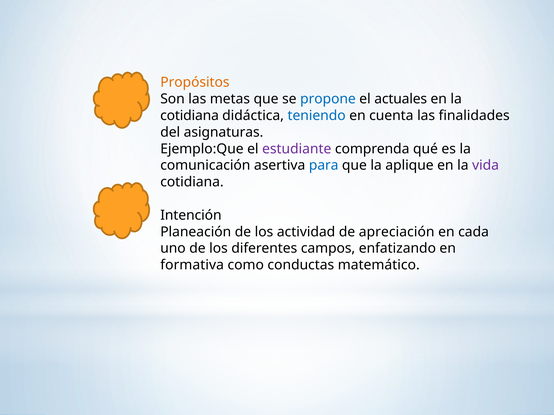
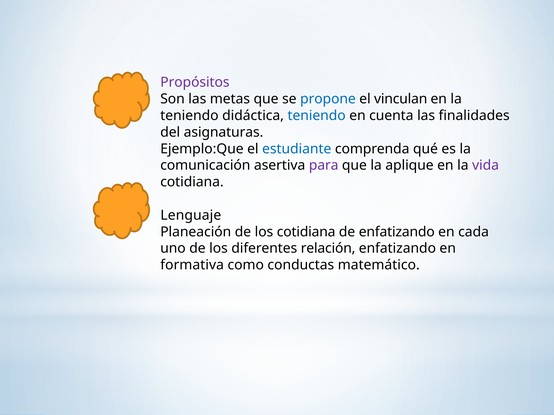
Propósitos colour: orange -> purple
actuales: actuales -> vinculan
cotidiana at (190, 116): cotidiana -> teniendo
estudiante colour: purple -> blue
para colour: blue -> purple
Intención: Intención -> Lenguaje
los actividad: actividad -> cotidiana
de apreciación: apreciación -> enfatizando
campos: campos -> relación
